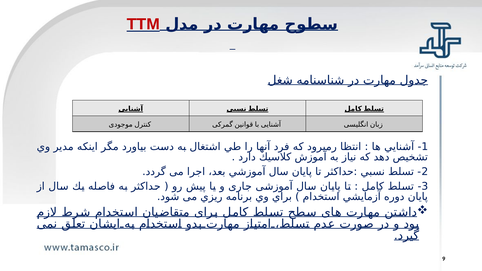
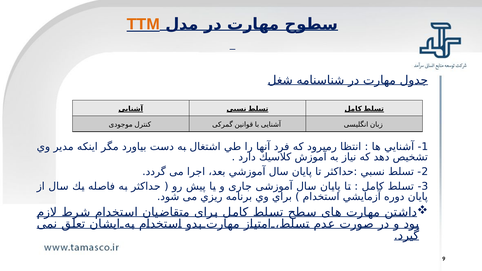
TTM colour: red -> orange
